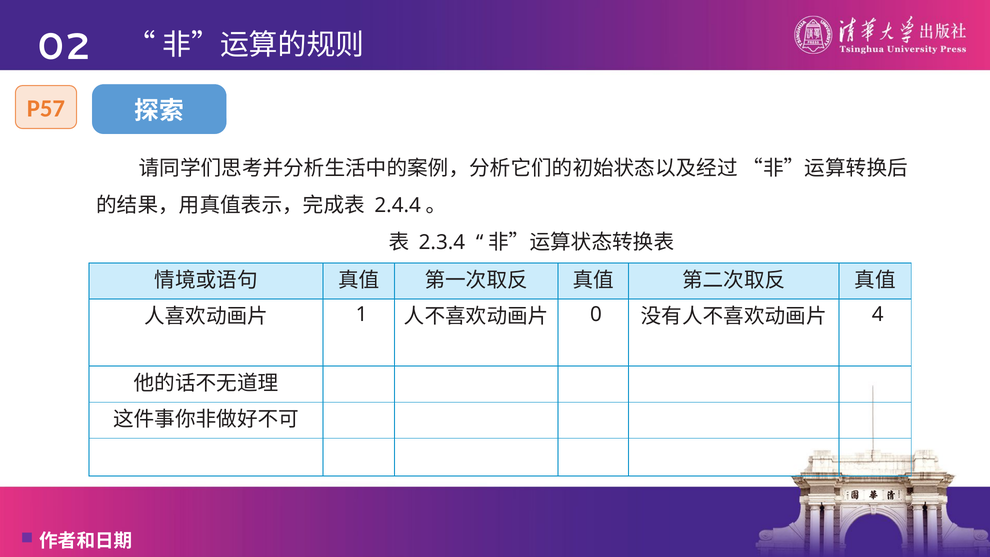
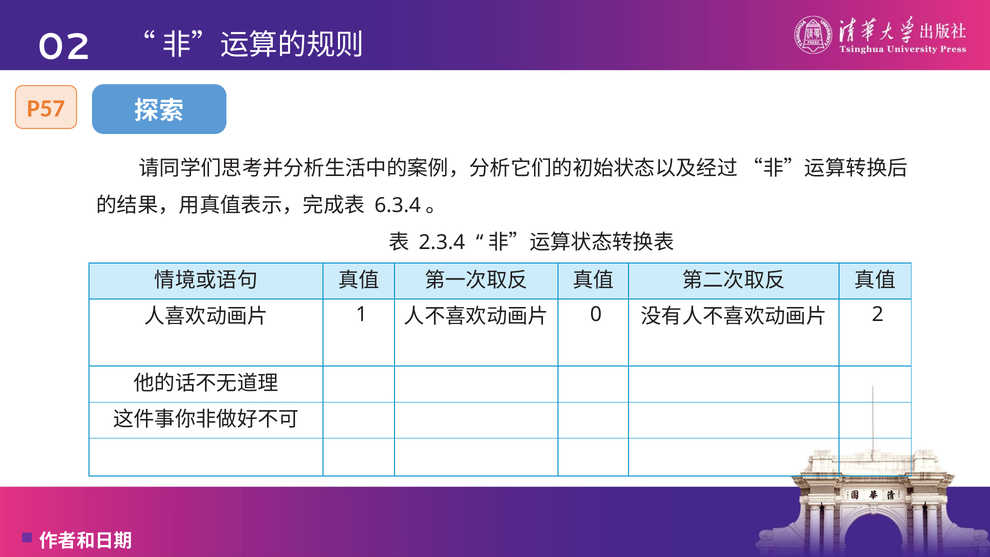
2.4.4: 2.4.4 -> 6.3.4
4: 4 -> 2
